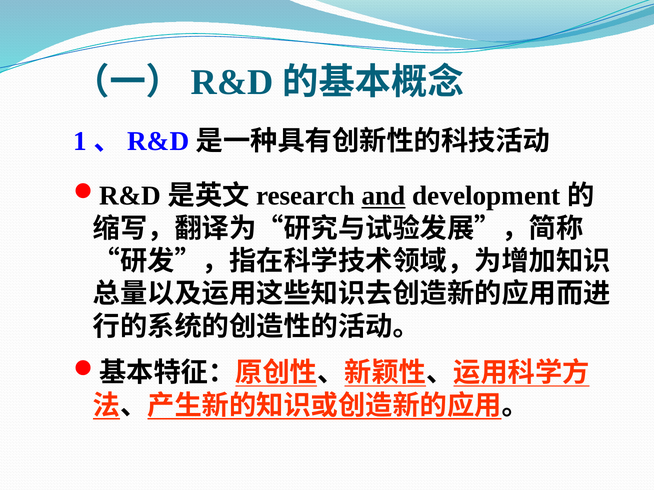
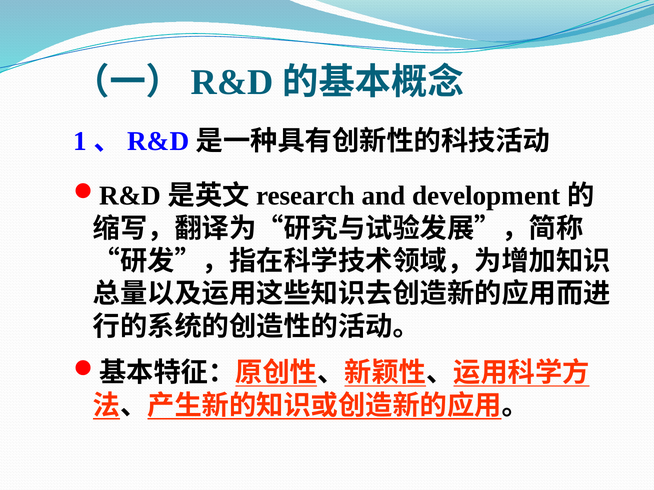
and underline: present -> none
